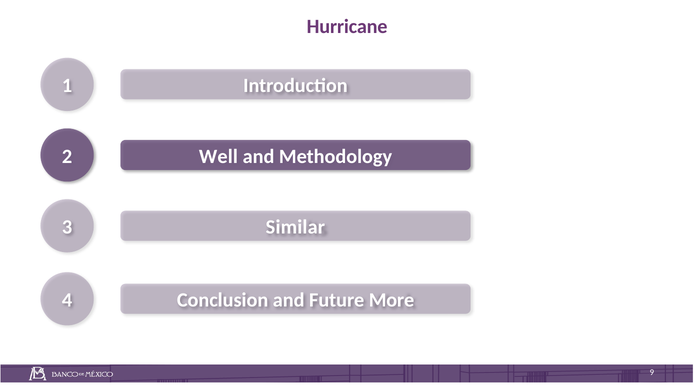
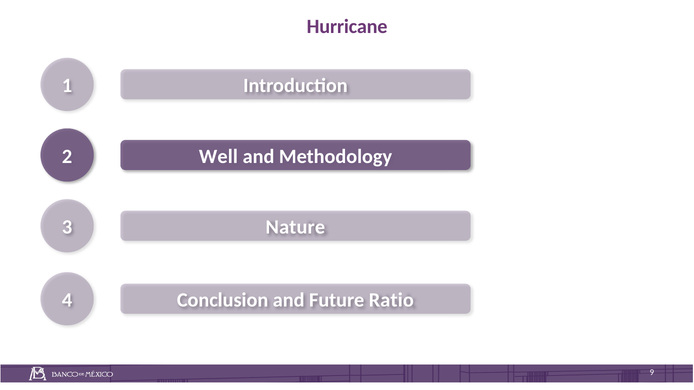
Similar: Similar -> Nature
More: More -> Ratio
